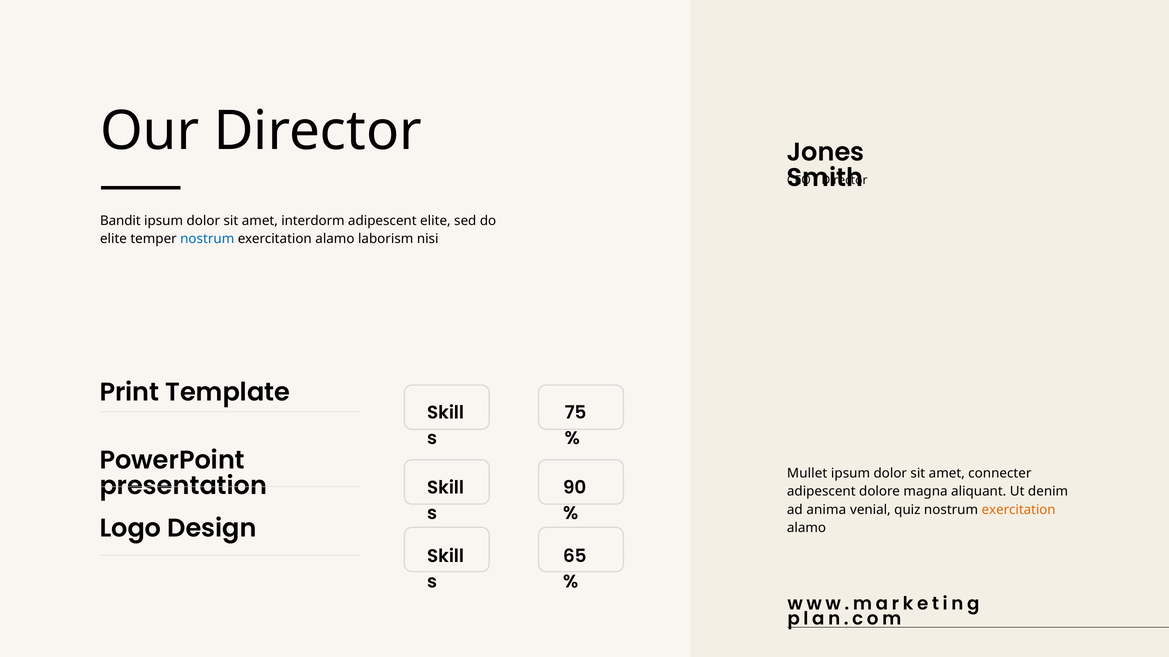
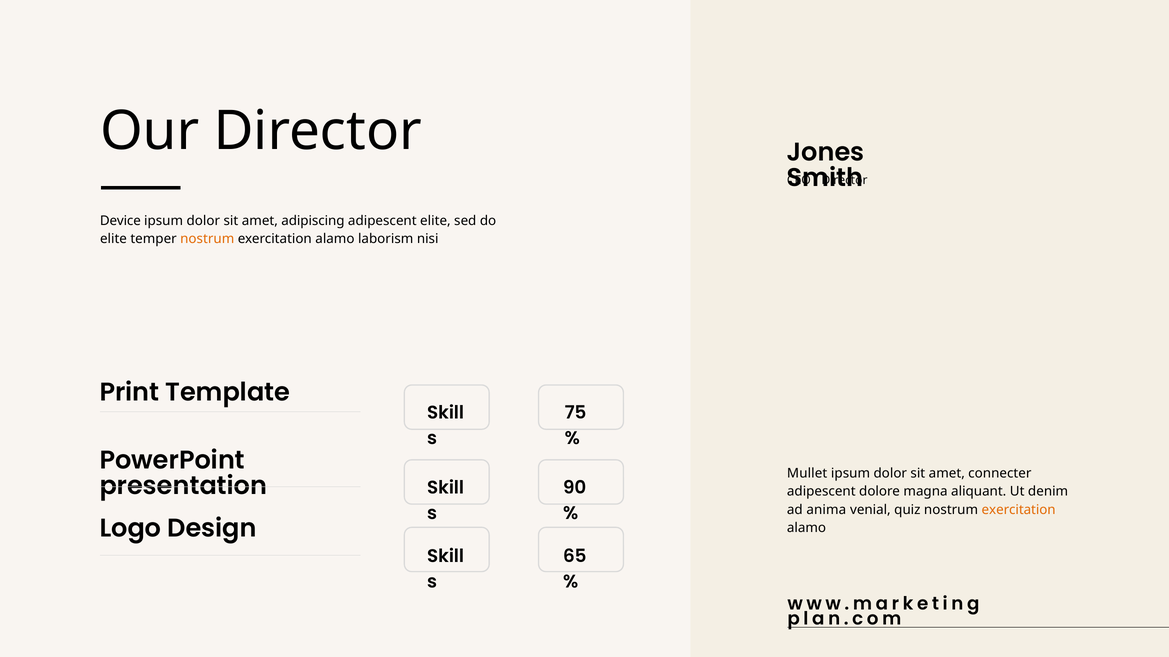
Bandit: Bandit -> Device
interdorm: interdorm -> adipiscing
nostrum at (207, 239) colour: blue -> orange
